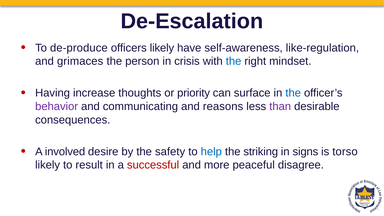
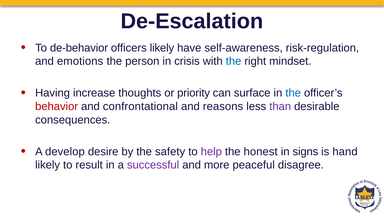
de-produce: de-produce -> de-behavior
like-regulation: like-regulation -> risk-regulation
grimaces: grimaces -> emotions
behavior colour: purple -> red
communicating: communicating -> confrontational
involved: involved -> develop
help colour: blue -> purple
striking: striking -> honest
torso: torso -> hand
successful colour: red -> purple
